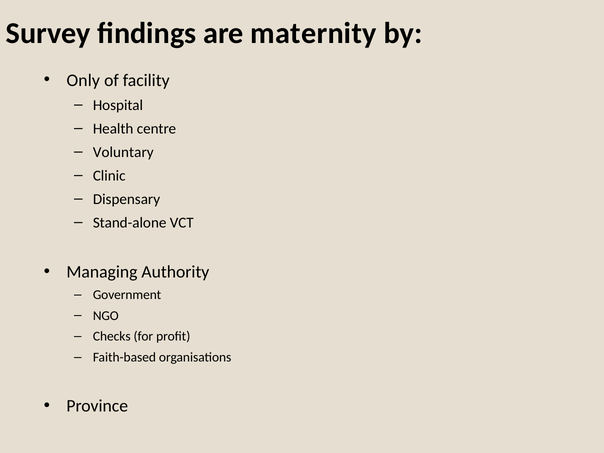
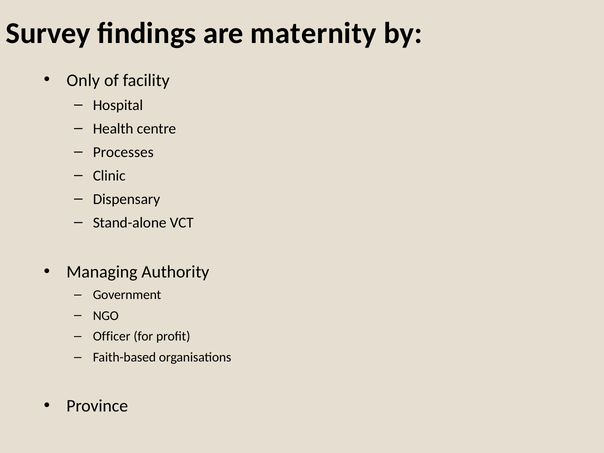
Voluntary: Voluntary -> Processes
Checks: Checks -> Officer
